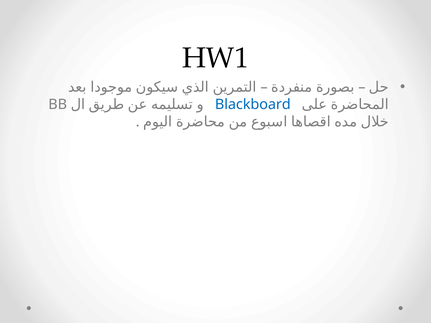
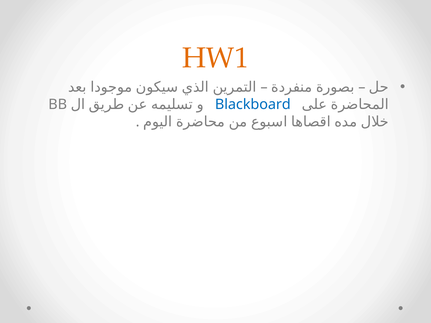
HW1 colour: black -> orange
